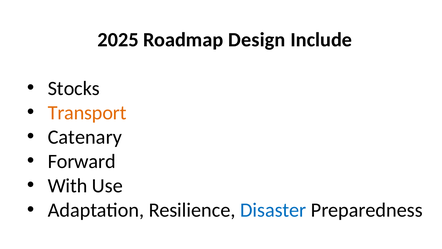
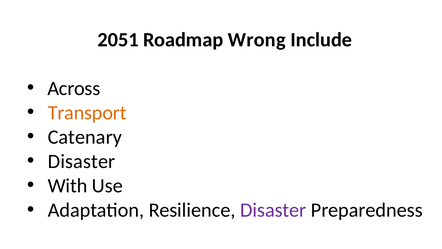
2025: 2025 -> 2051
Design: Design -> Wrong
Stocks: Stocks -> Across
Forward at (82, 161): Forward -> Disaster
Disaster at (273, 210) colour: blue -> purple
